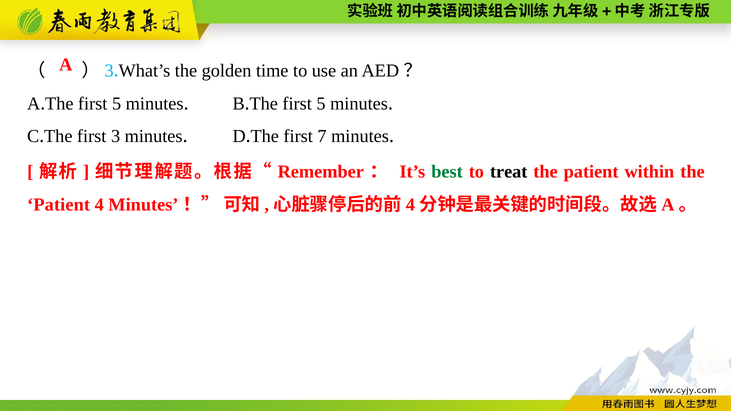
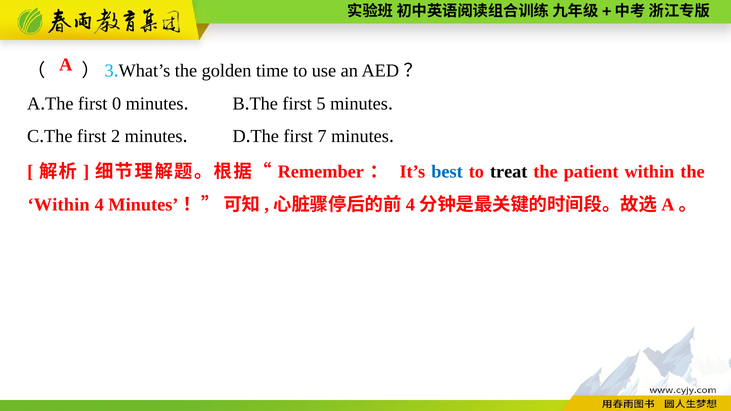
5 at (117, 104): 5 -> 0
3: 3 -> 2
best colour: green -> blue
Patient at (59, 205): Patient -> Within
